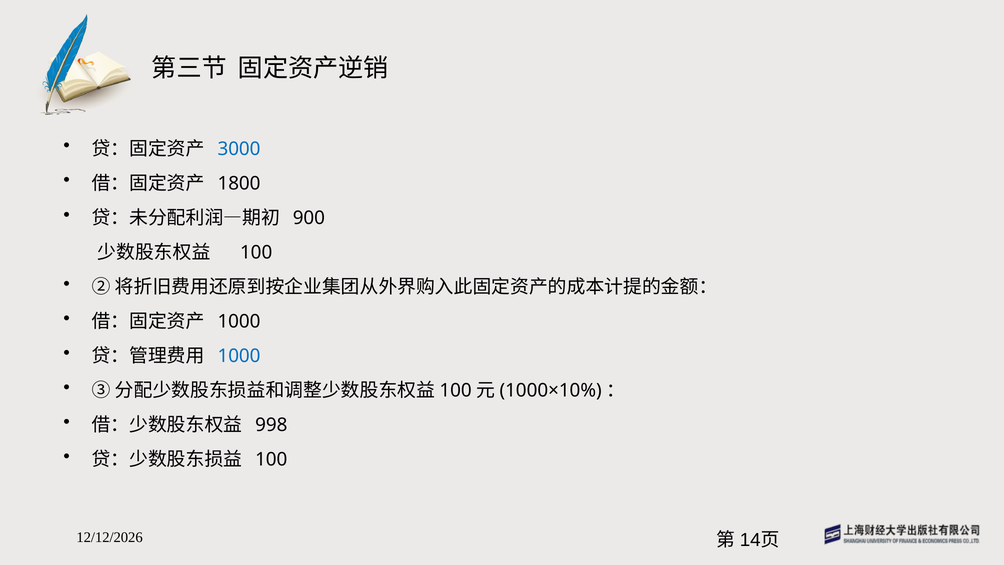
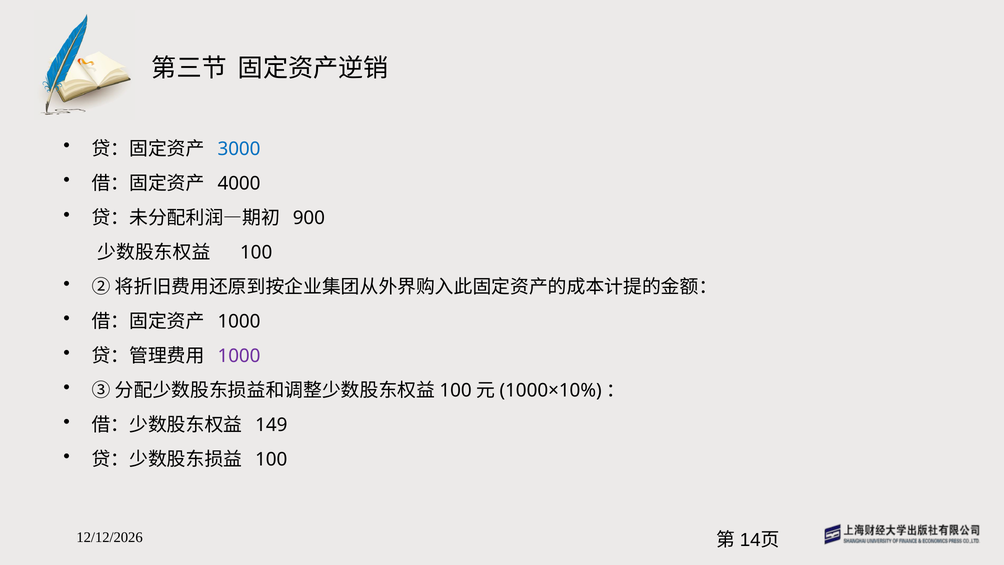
1800: 1800 -> 4000
1000 at (239, 356) colour: blue -> purple
998: 998 -> 149
